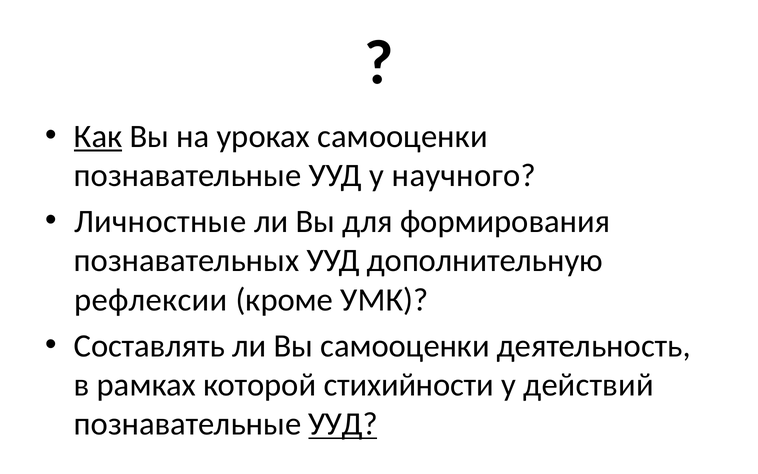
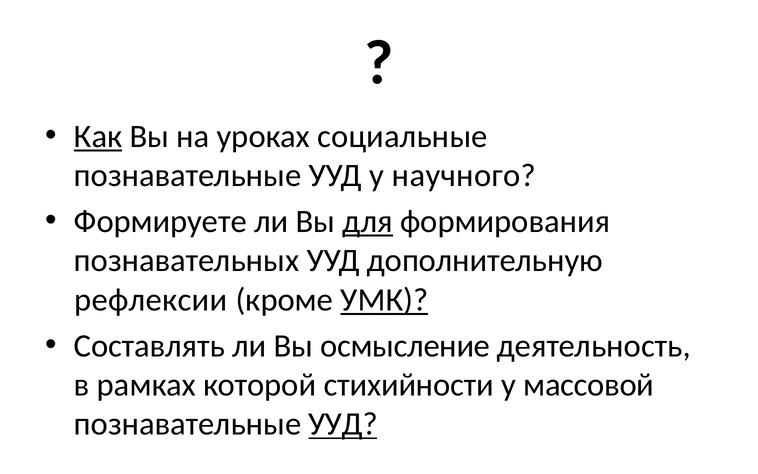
уроках самооценки: самооценки -> социальные
Личностные: Личностные -> Формируете
для underline: none -> present
УМК underline: none -> present
Вы самооценки: самооценки -> осмысление
действий: действий -> массовой
